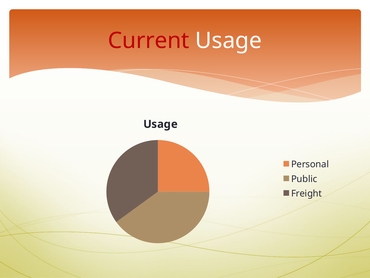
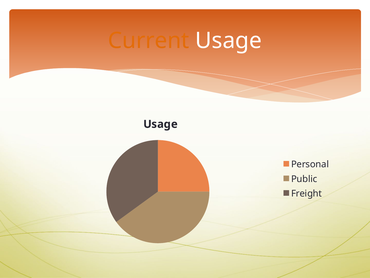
Current colour: red -> orange
